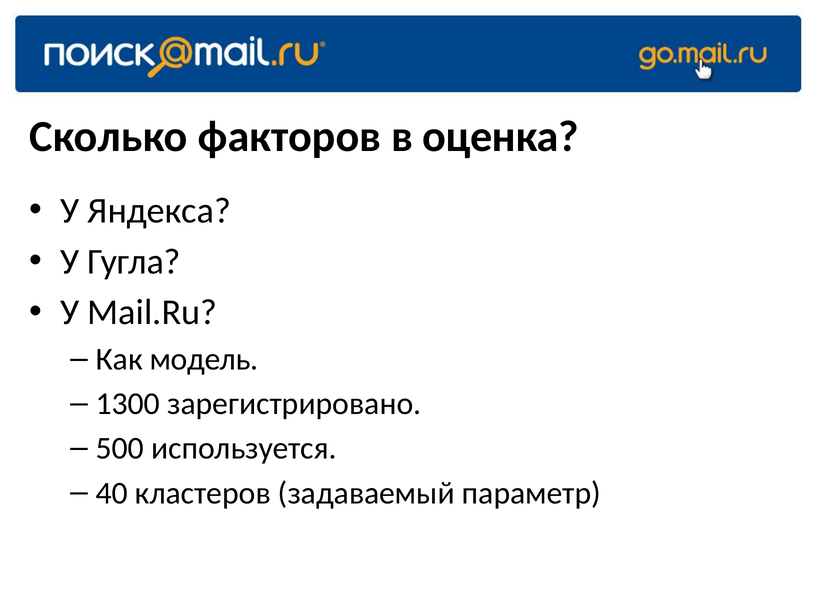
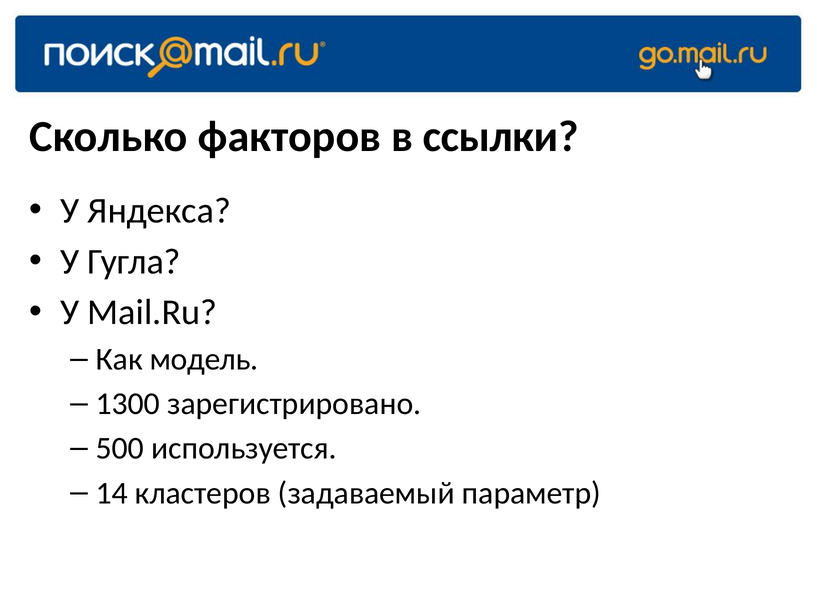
оценка: оценка -> ссылки
40: 40 -> 14
